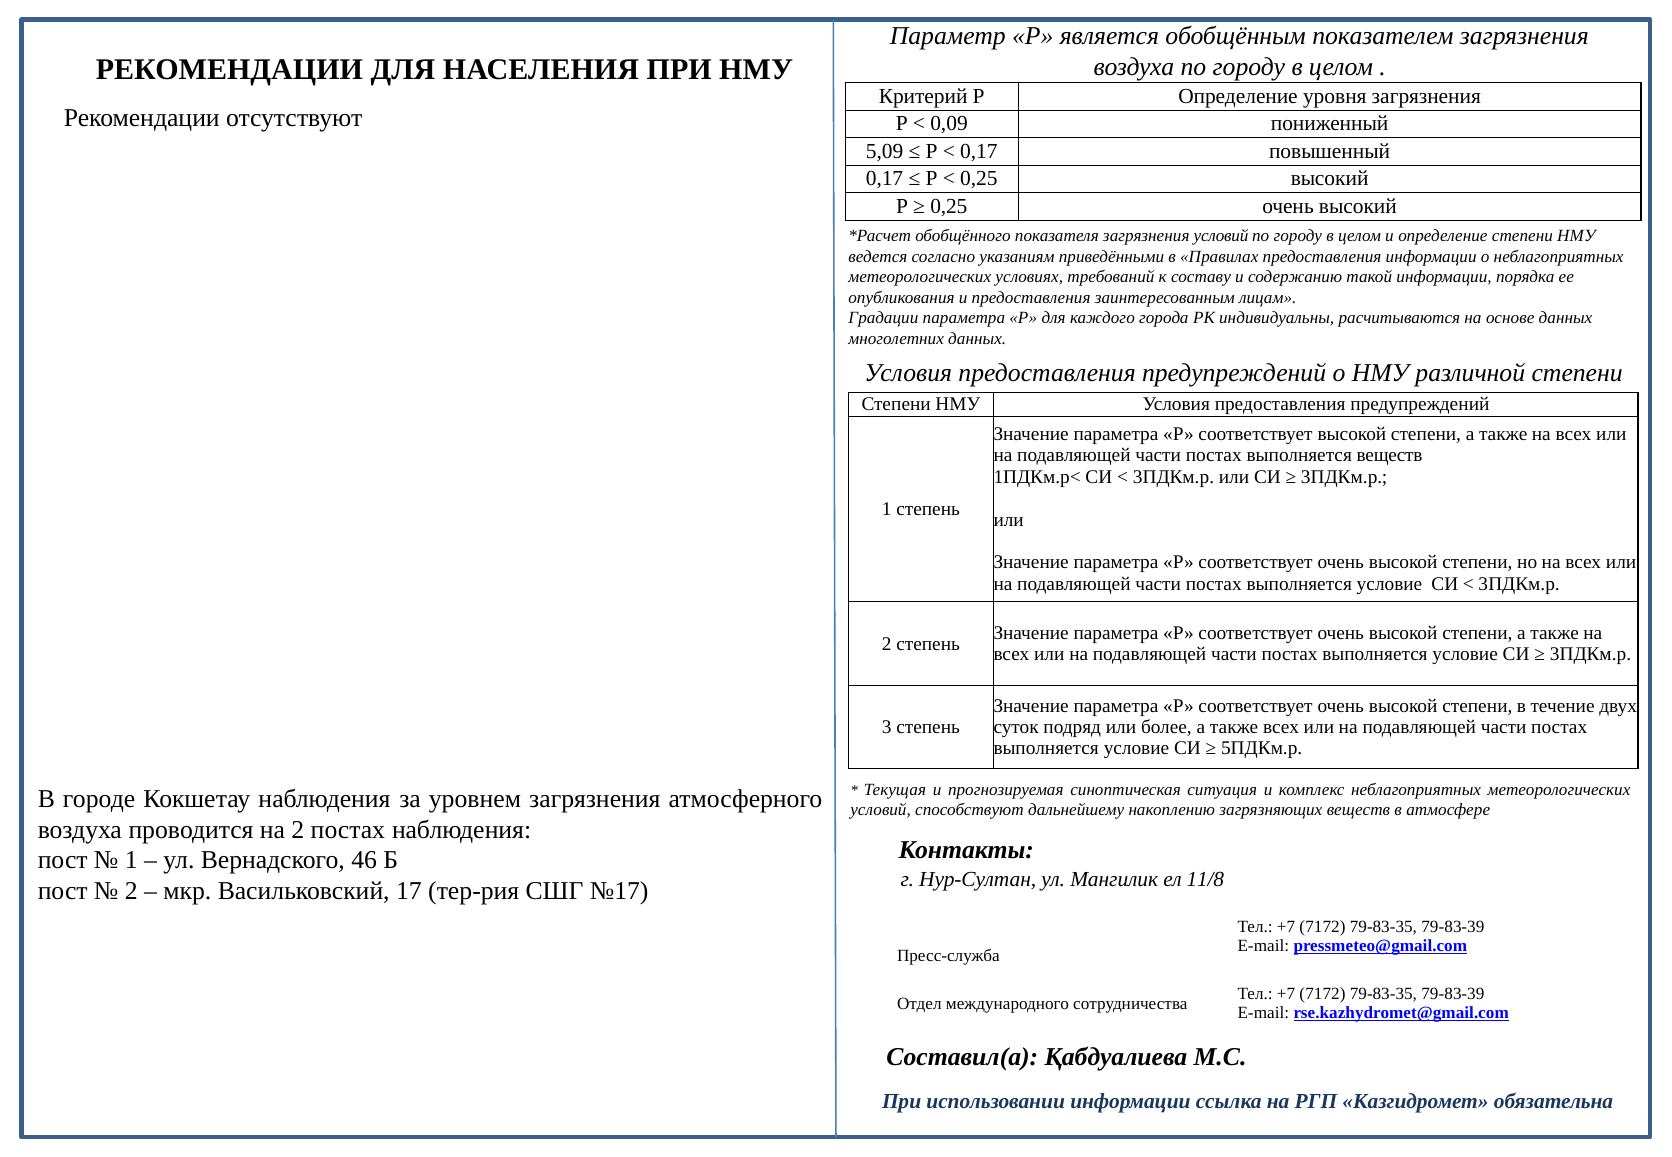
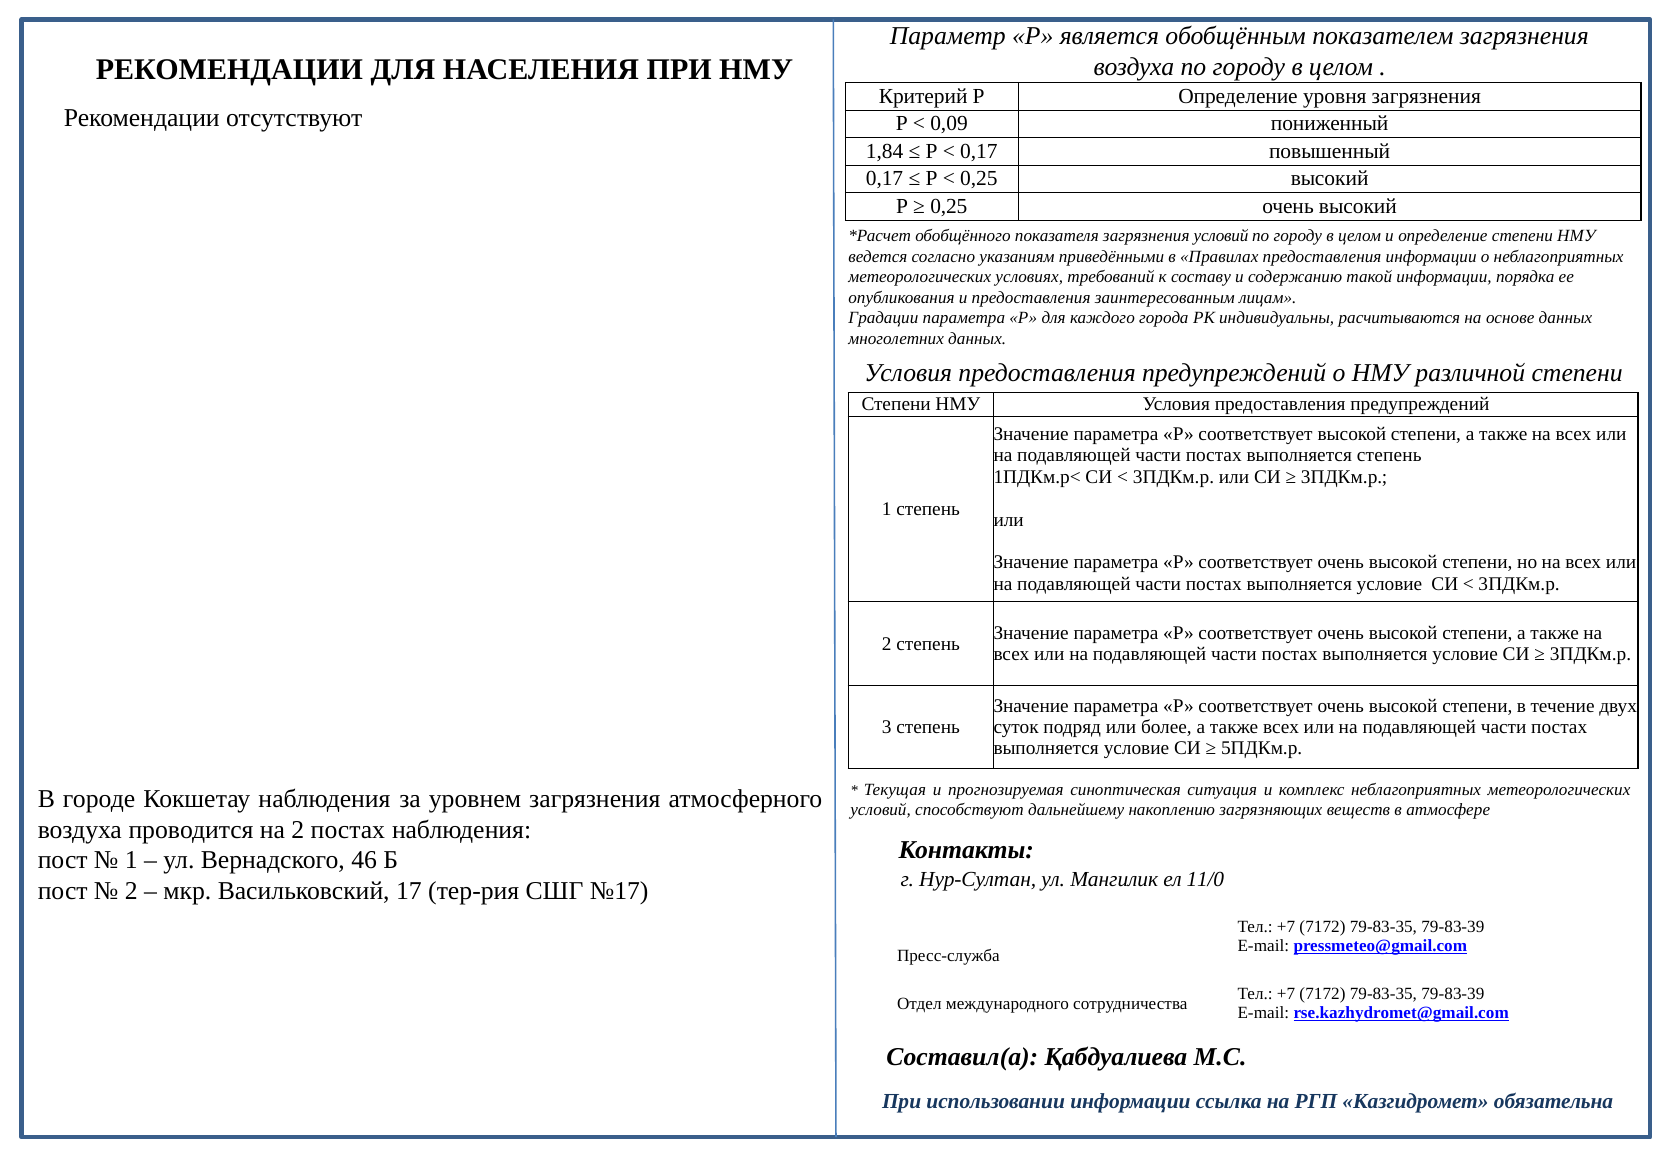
5,09: 5,09 -> 1,84
выполняется веществ: веществ -> степень
11/8: 11/8 -> 11/0
